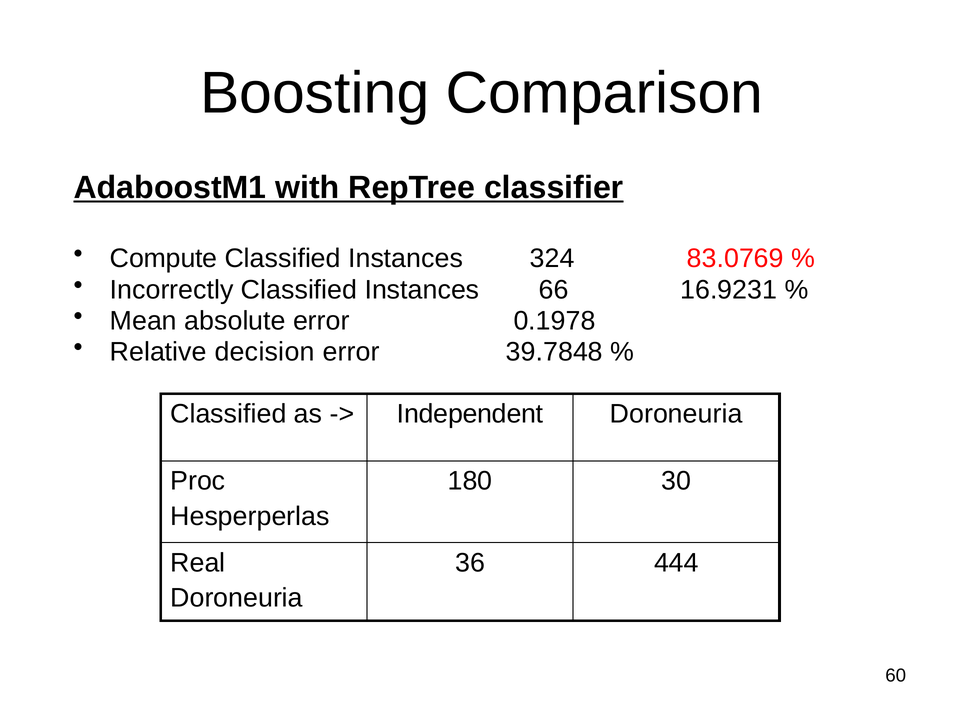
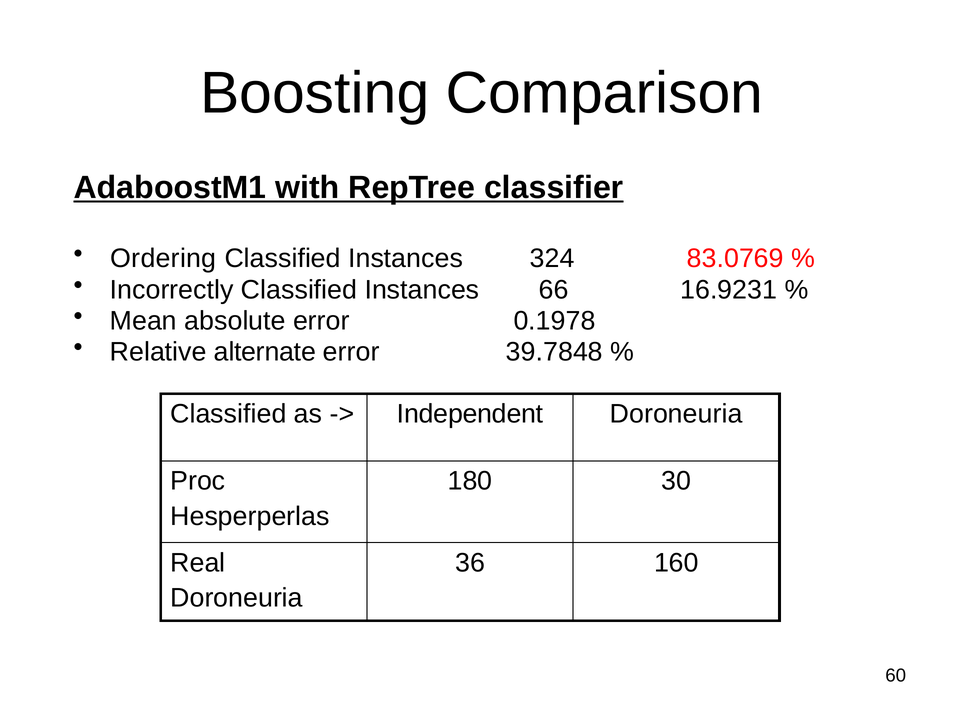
Compute: Compute -> Ordering
decision: decision -> alternate
444: 444 -> 160
